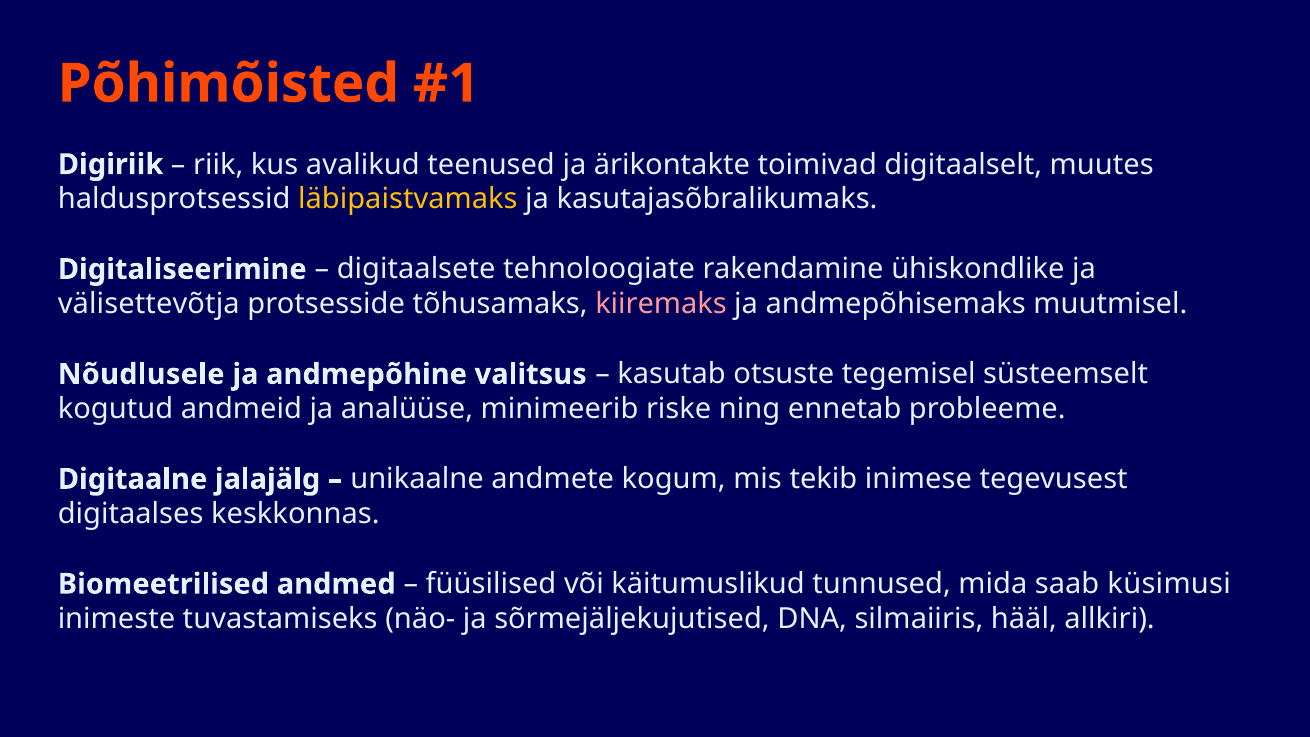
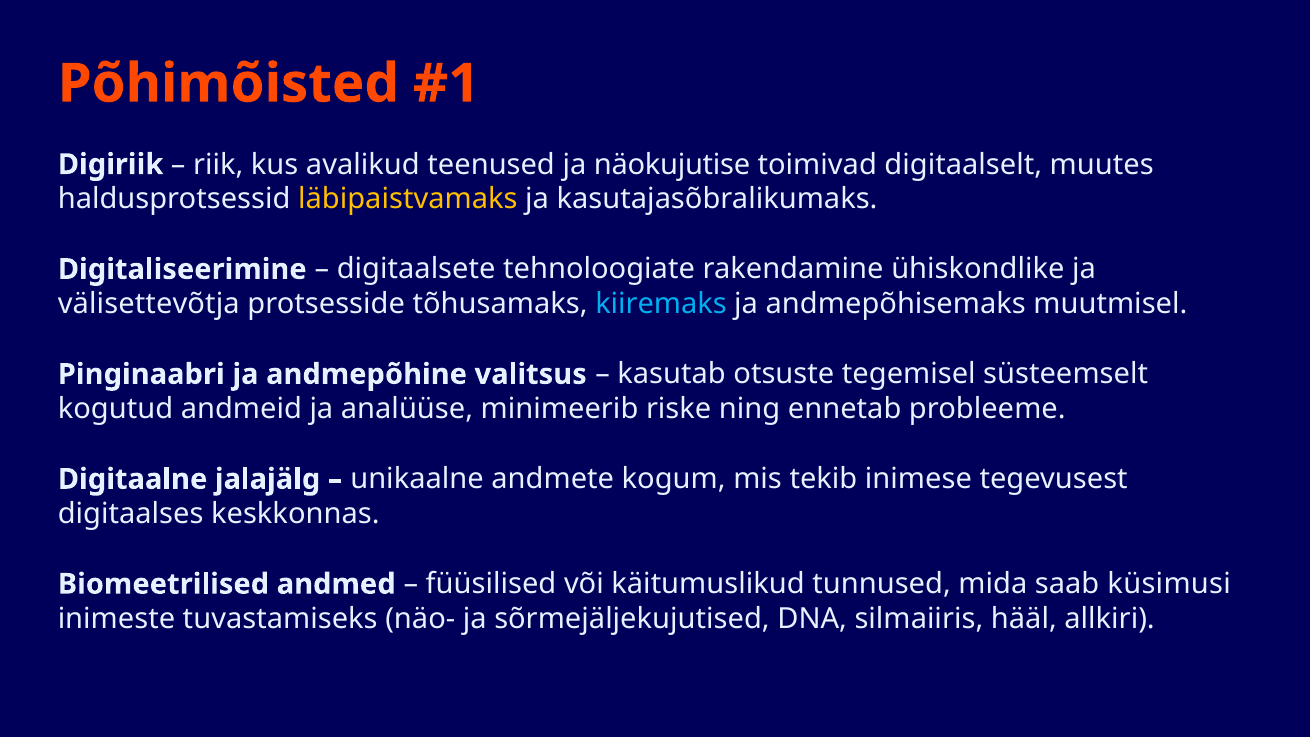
ärikontakte: ärikontakte -> näokujutise
kiiremaks colour: pink -> light blue
Nõudlusele: Nõudlusele -> Pinginaabri
